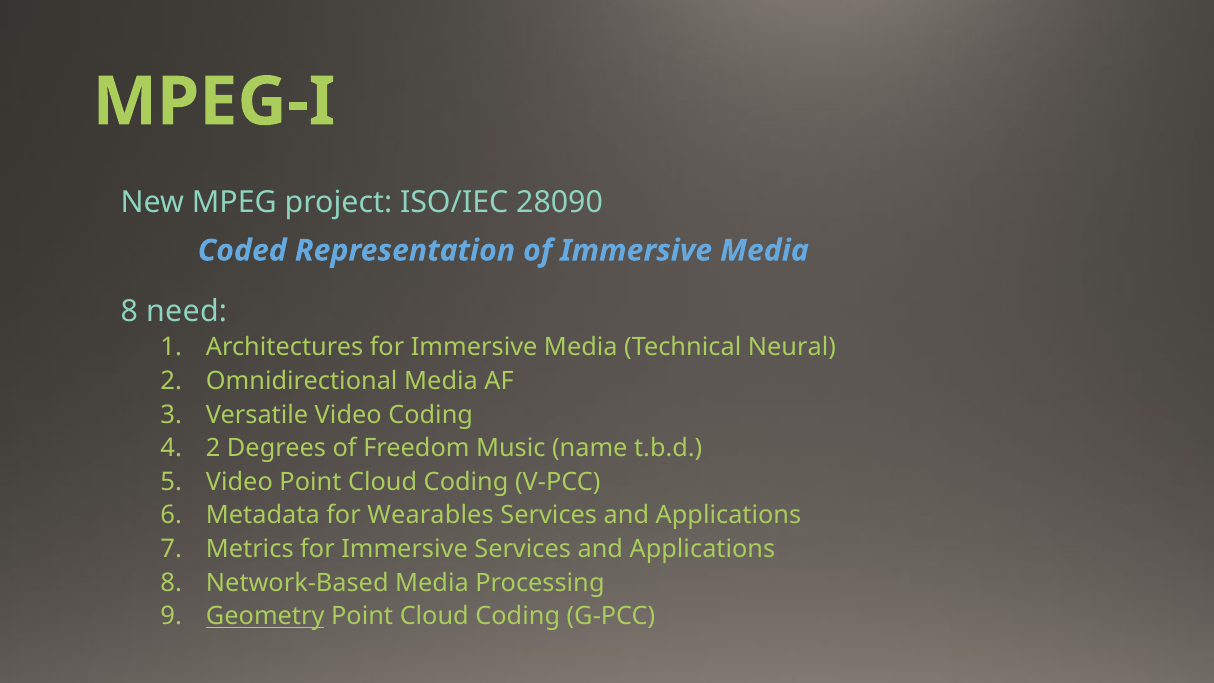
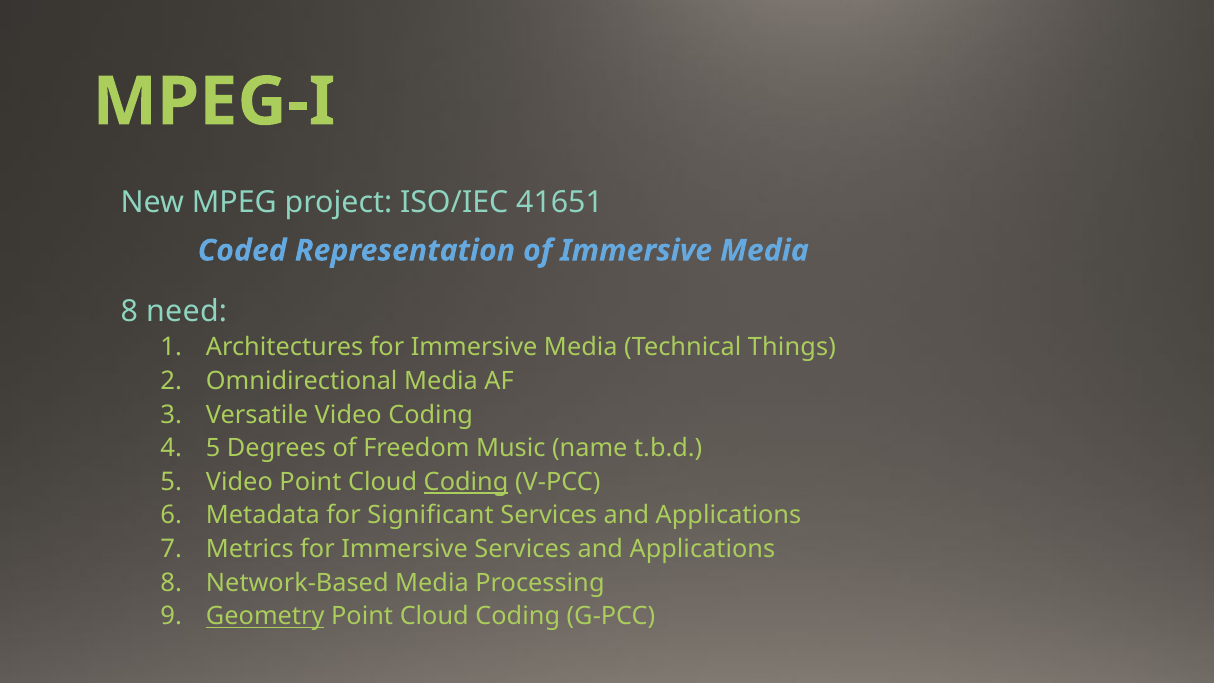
28090: 28090 -> 41651
Neural: Neural -> Things
2 at (213, 448): 2 -> 5
Coding at (466, 482) underline: none -> present
Wearables: Wearables -> Significant
